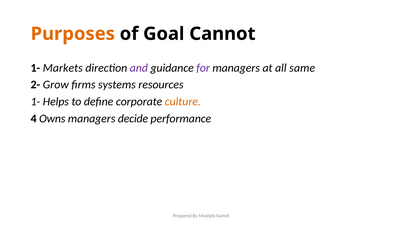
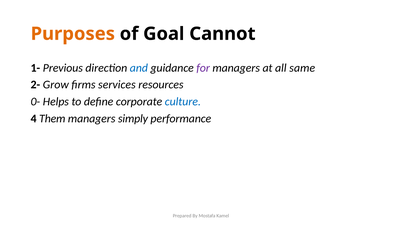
Markets: Markets -> Previous
and colour: purple -> blue
systems: systems -> services
1- at (35, 102): 1- -> 0-
culture colour: orange -> blue
Owns: Owns -> Them
decide: decide -> simply
